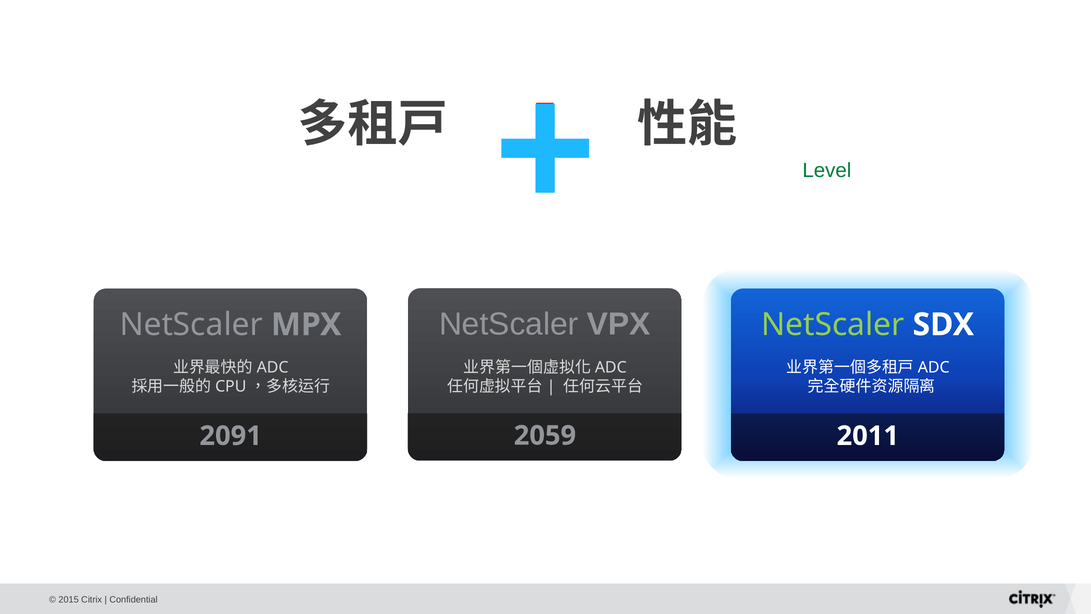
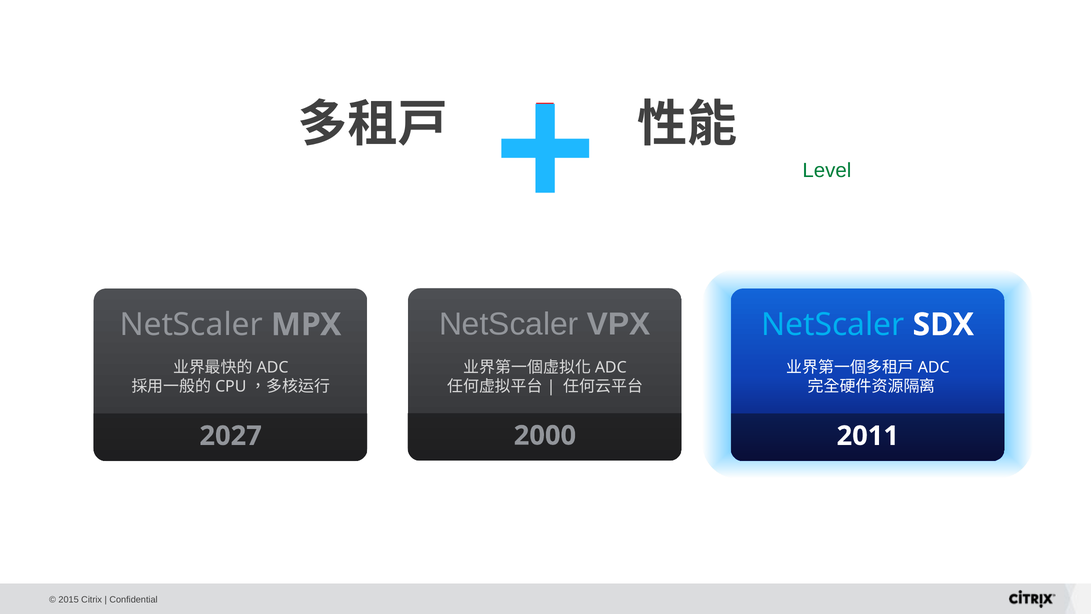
NetScaler at (833, 325) colour: light green -> light blue
2059: 2059 -> 2000
2091: 2091 -> 2027
